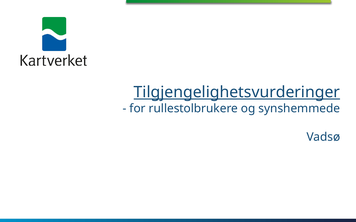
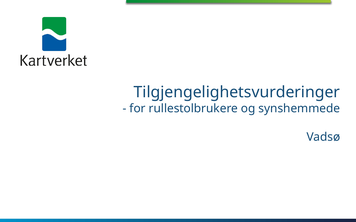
Tilgjengelighetsvurderinger underline: present -> none
